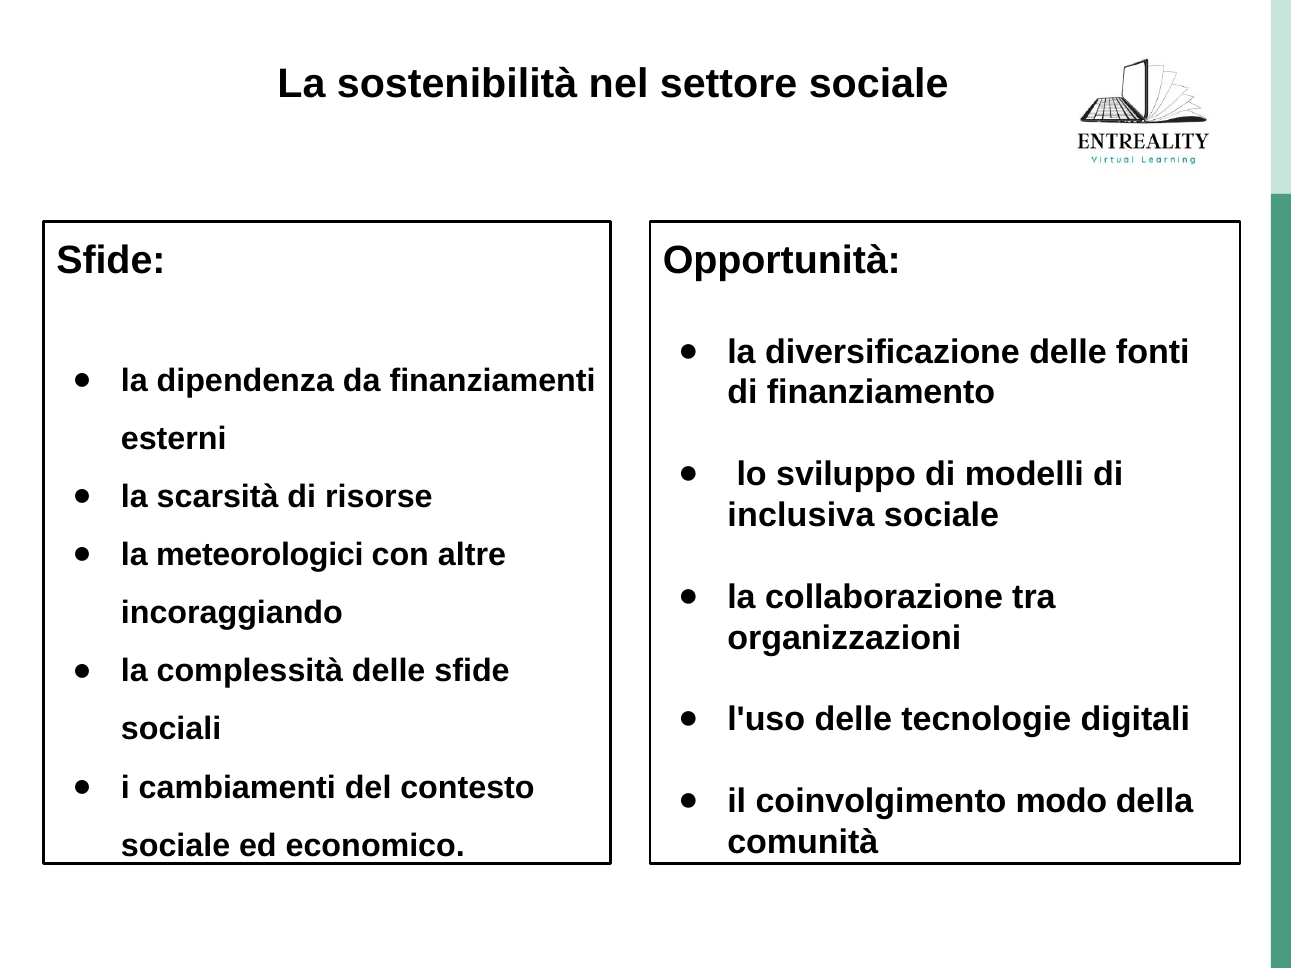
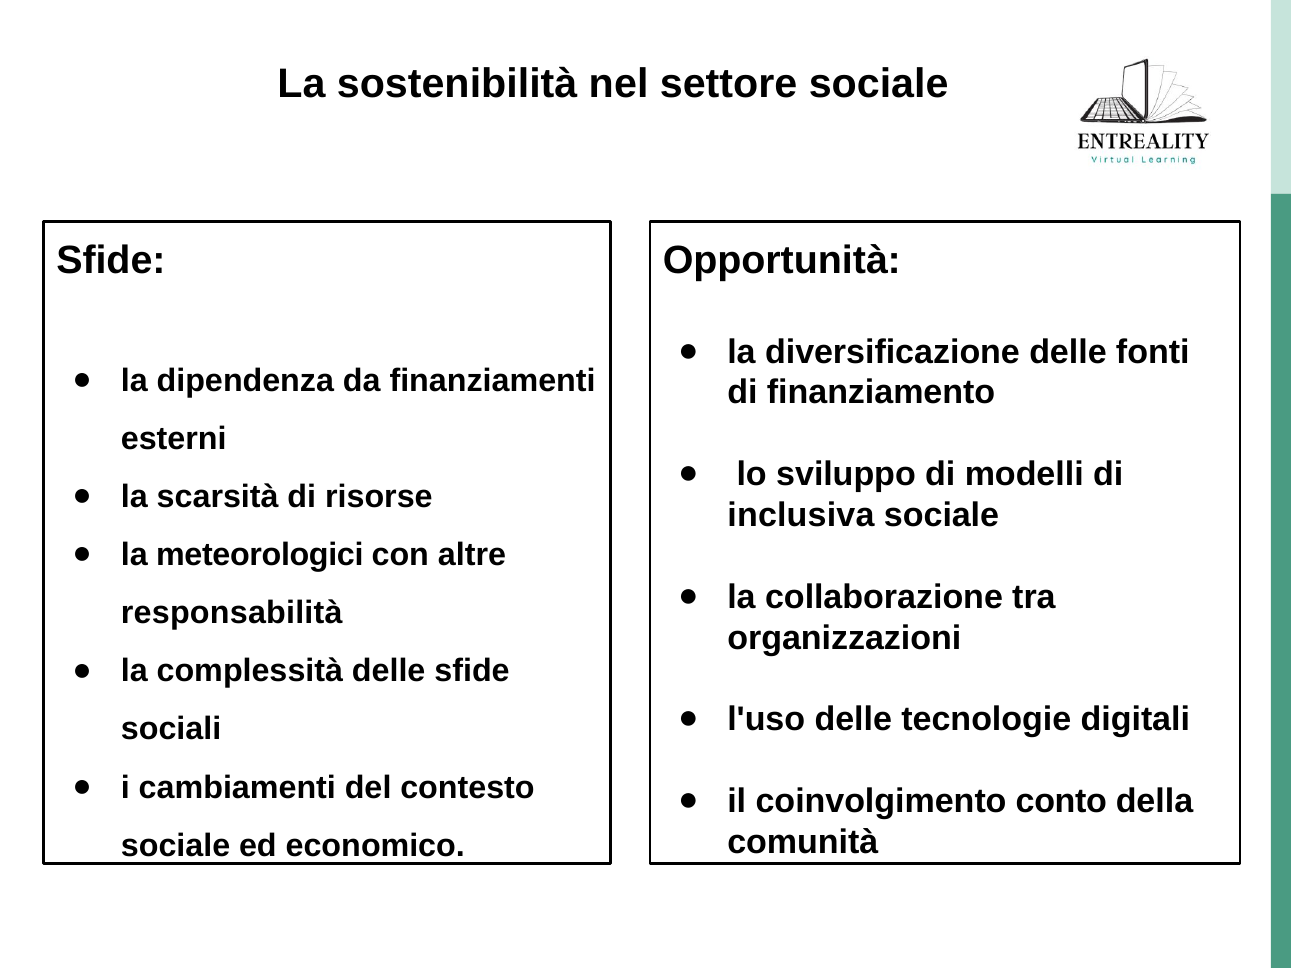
incoraggiando: incoraggiando -> responsabilità
modo: modo -> conto
